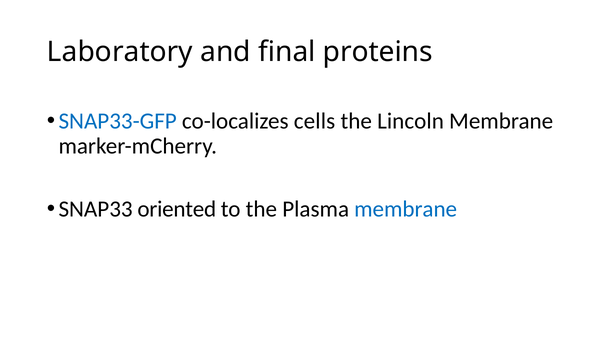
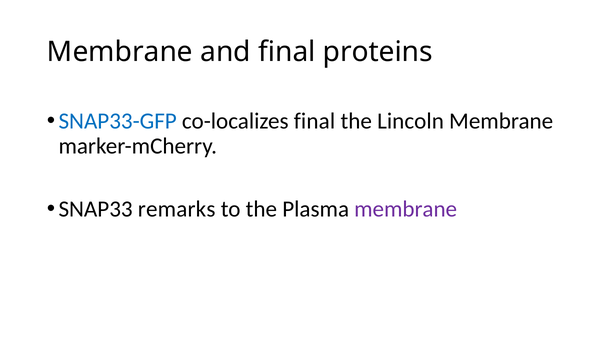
Laboratory at (120, 52): Laboratory -> Membrane
co-localizes cells: cells -> final
oriented: oriented -> remarks
membrane at (406, 209) colour: blue -> purple
